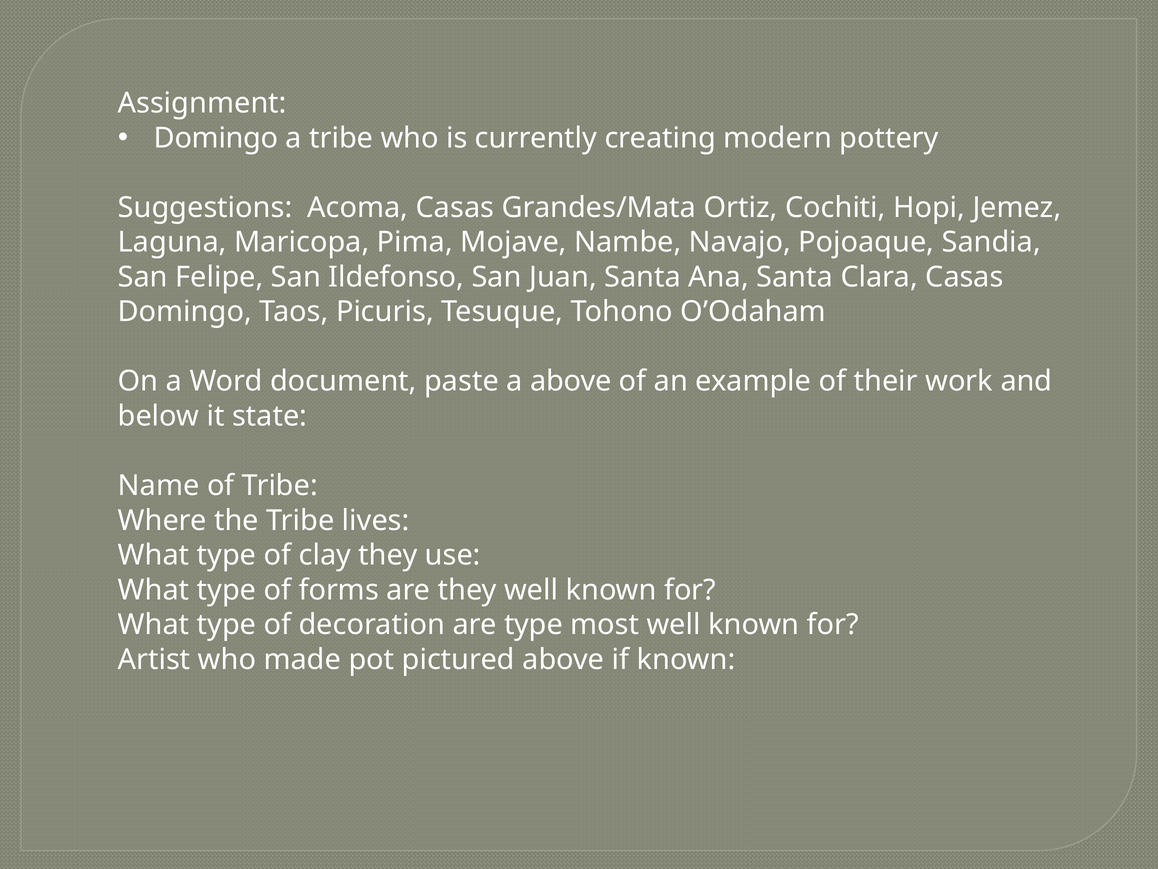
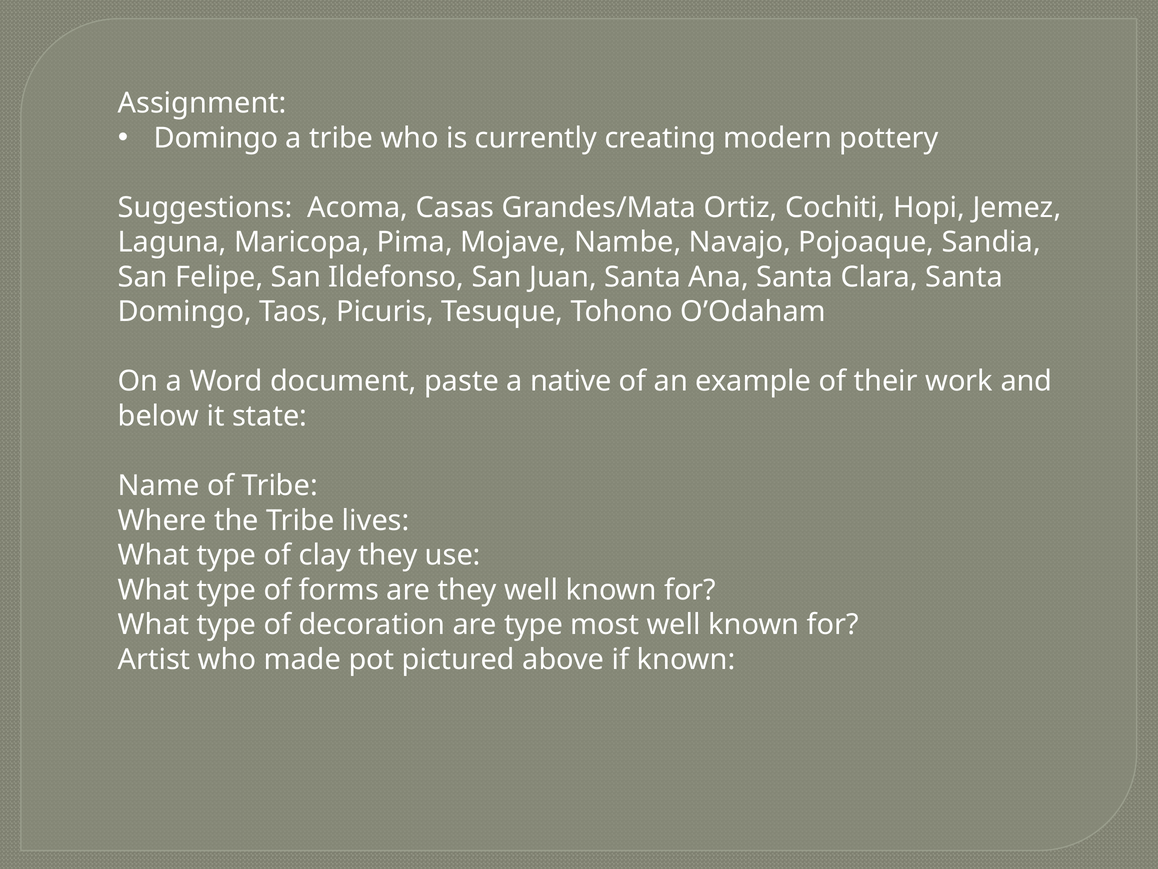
Clara Casas: Casas -> Santa
a above: above -> native
